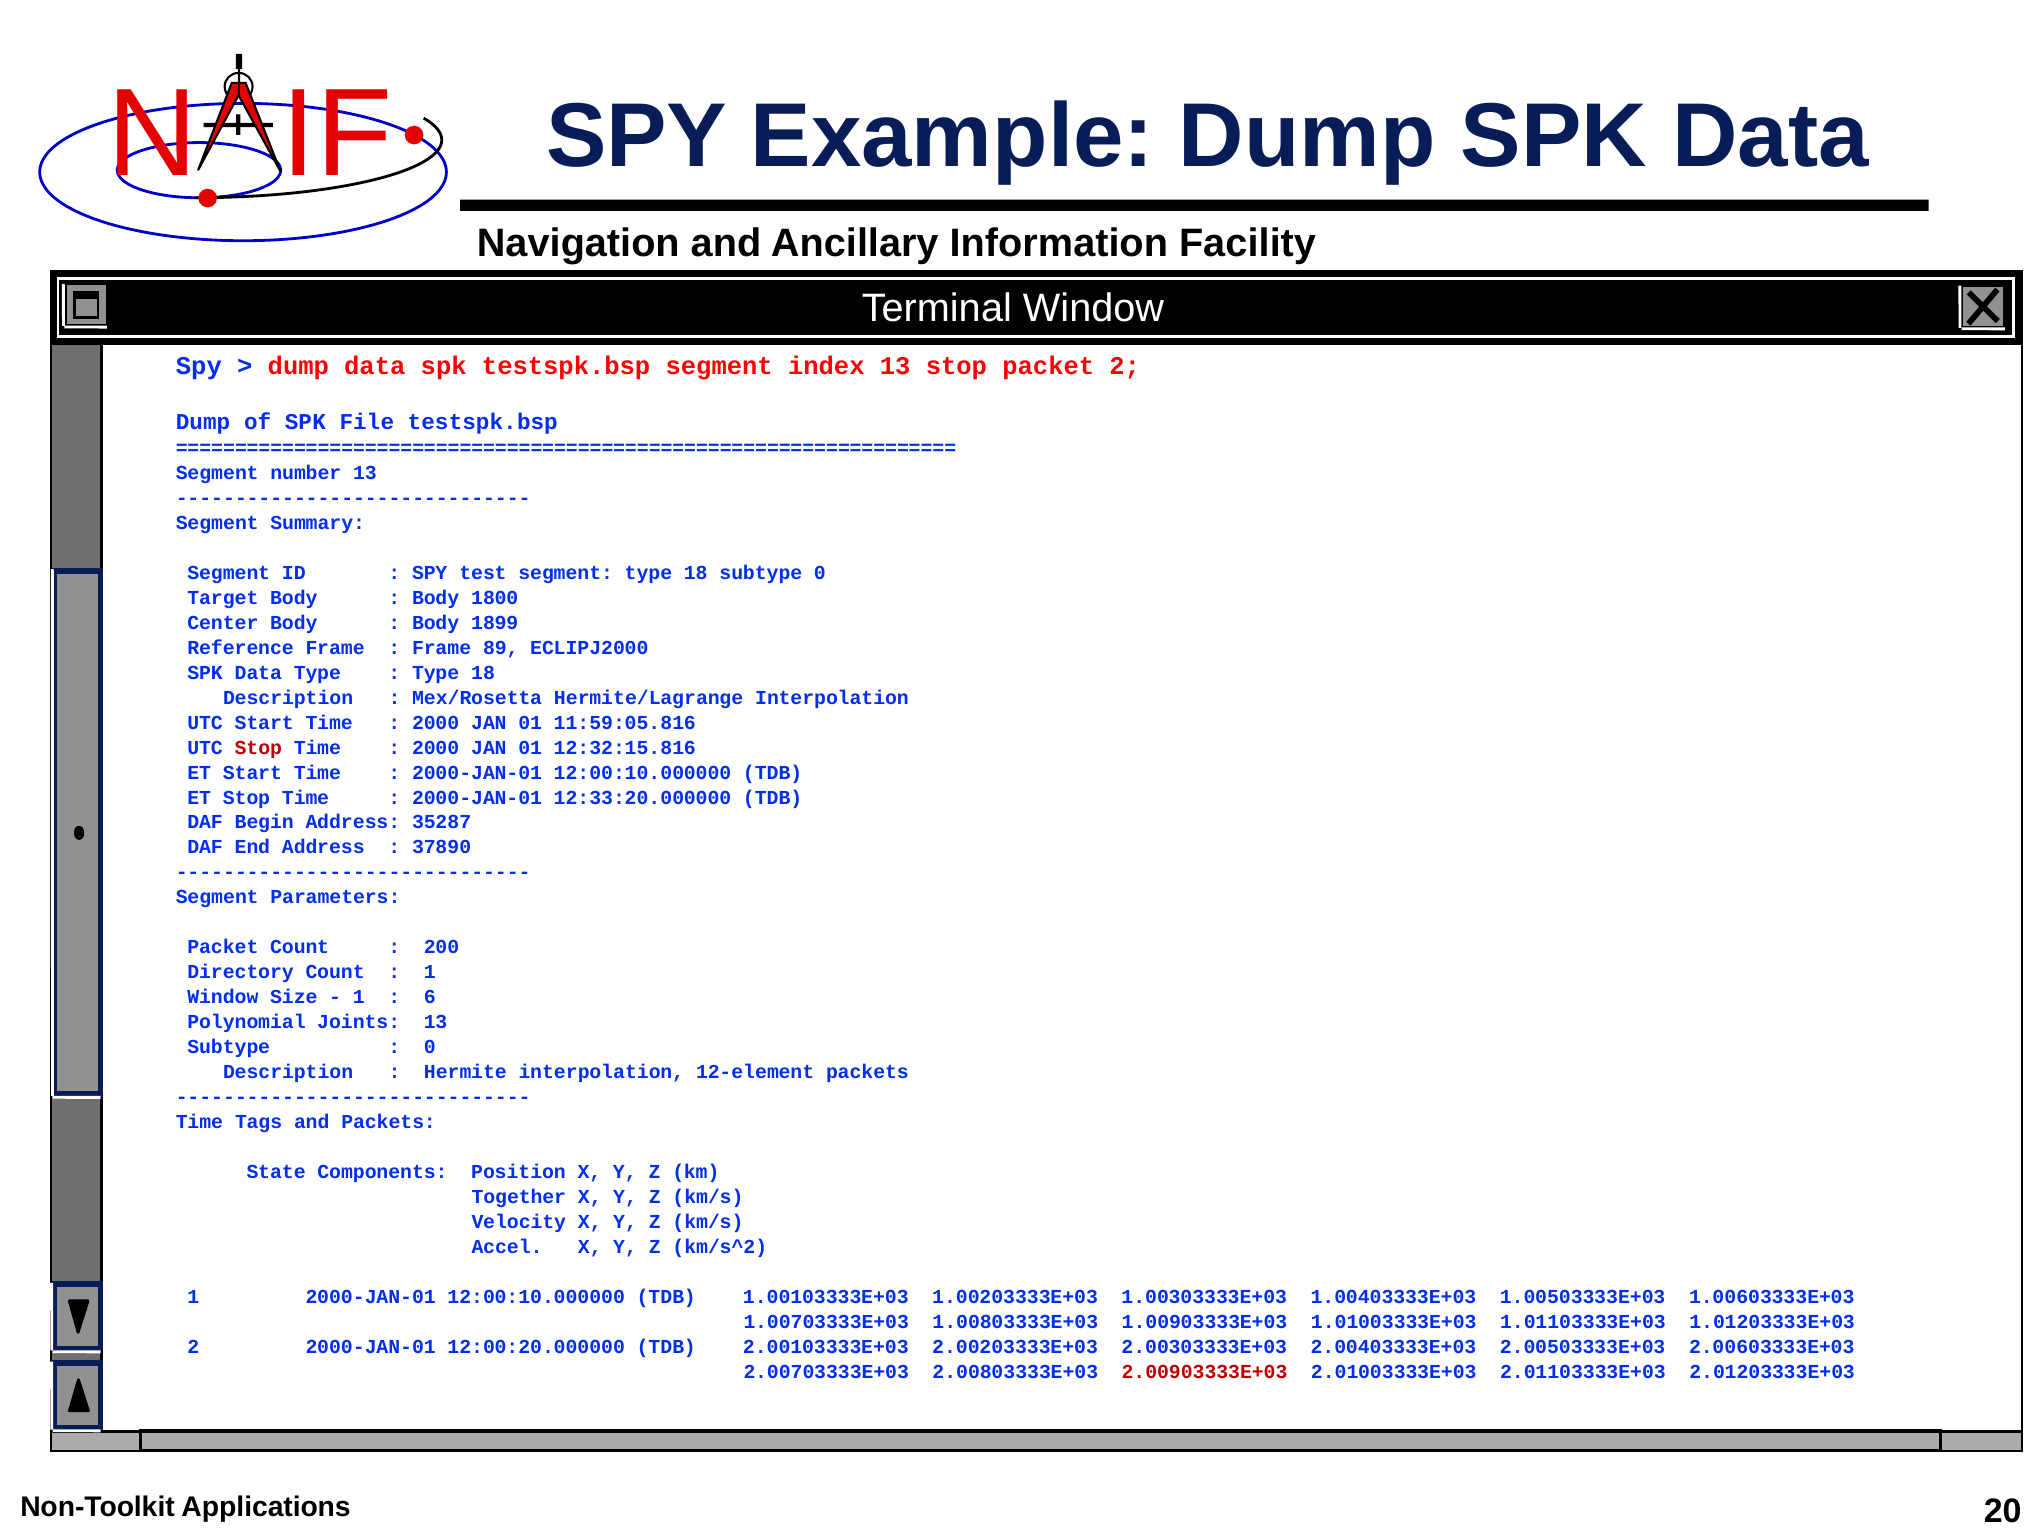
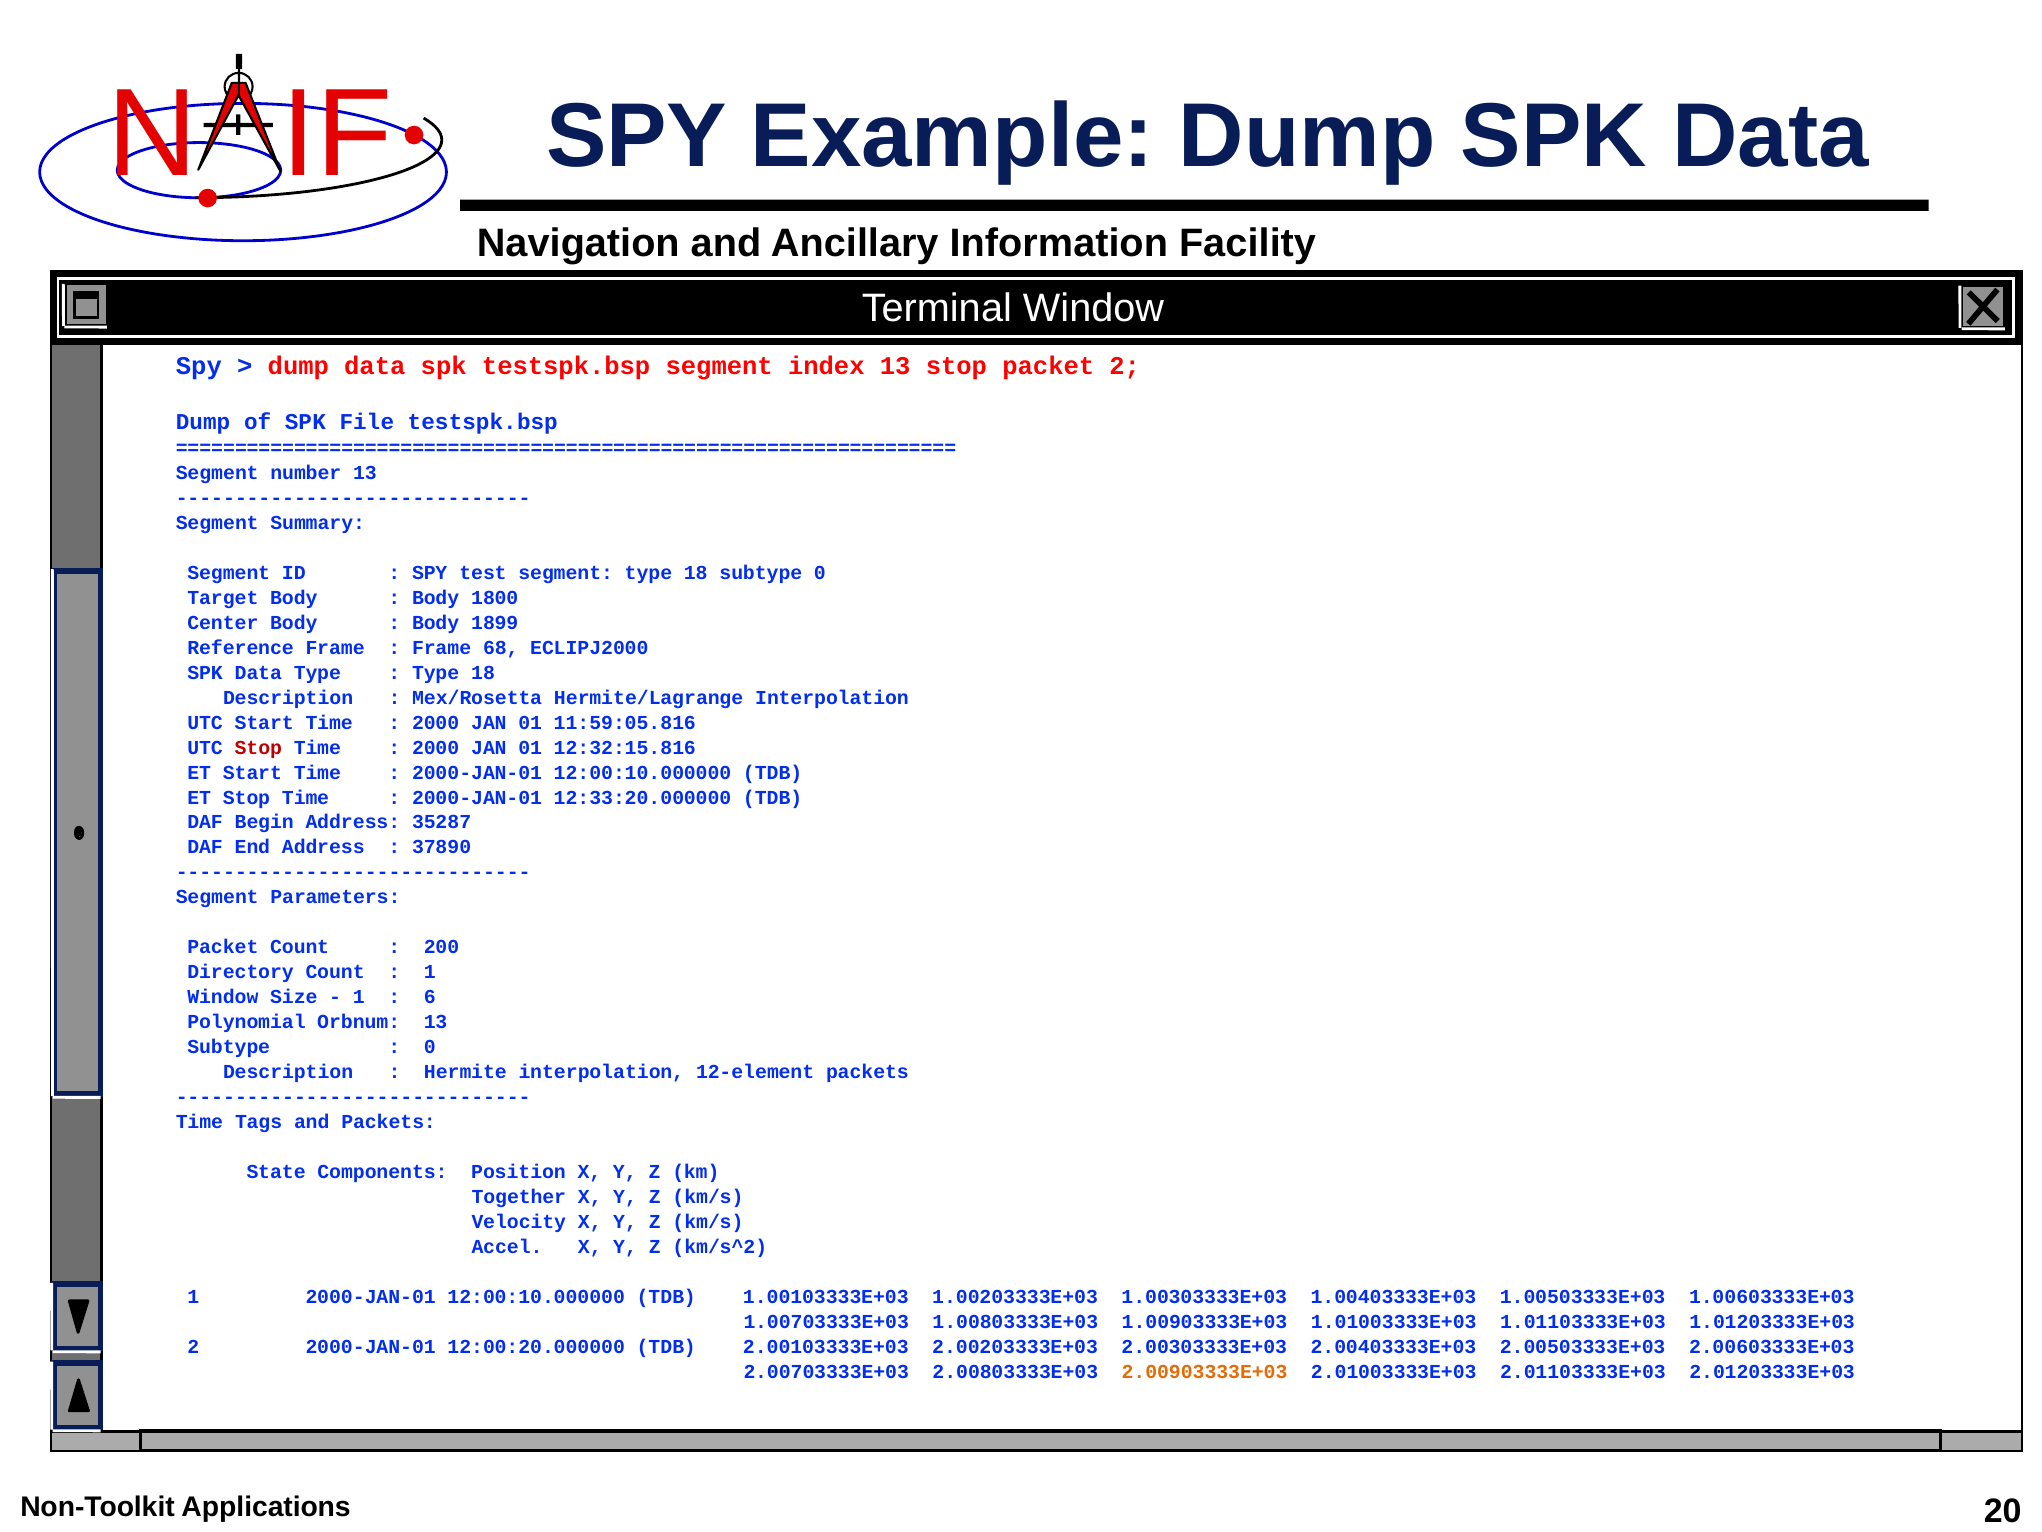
89: 89 -> 68
Joints: Joints -> Orbnum
2.00903333E+03 colour: red -> orange
